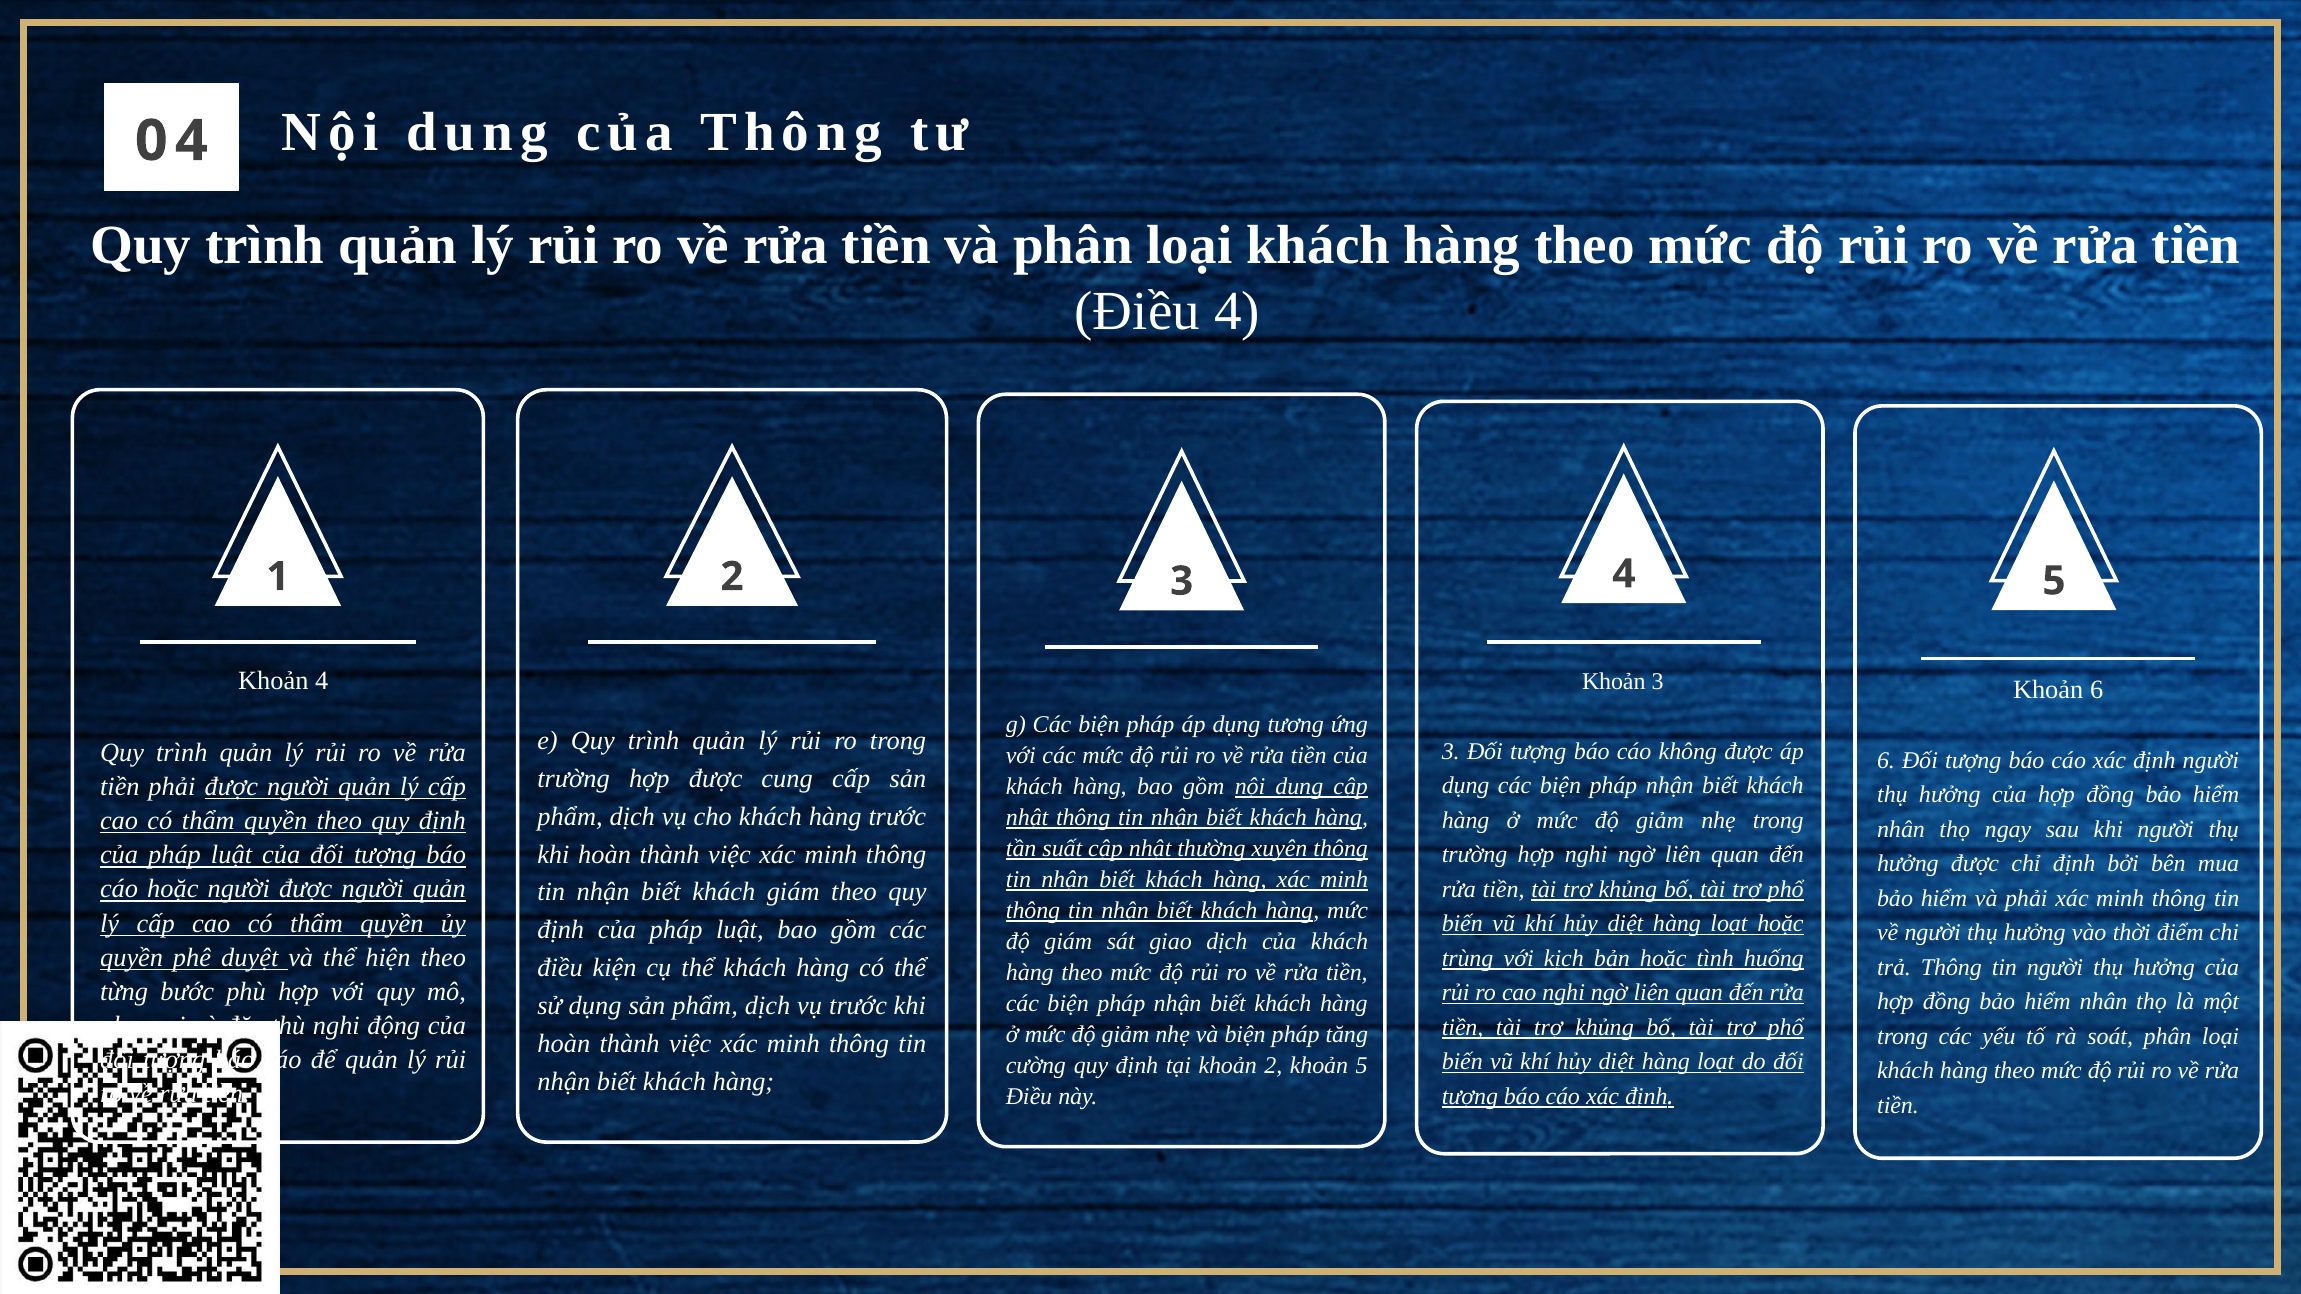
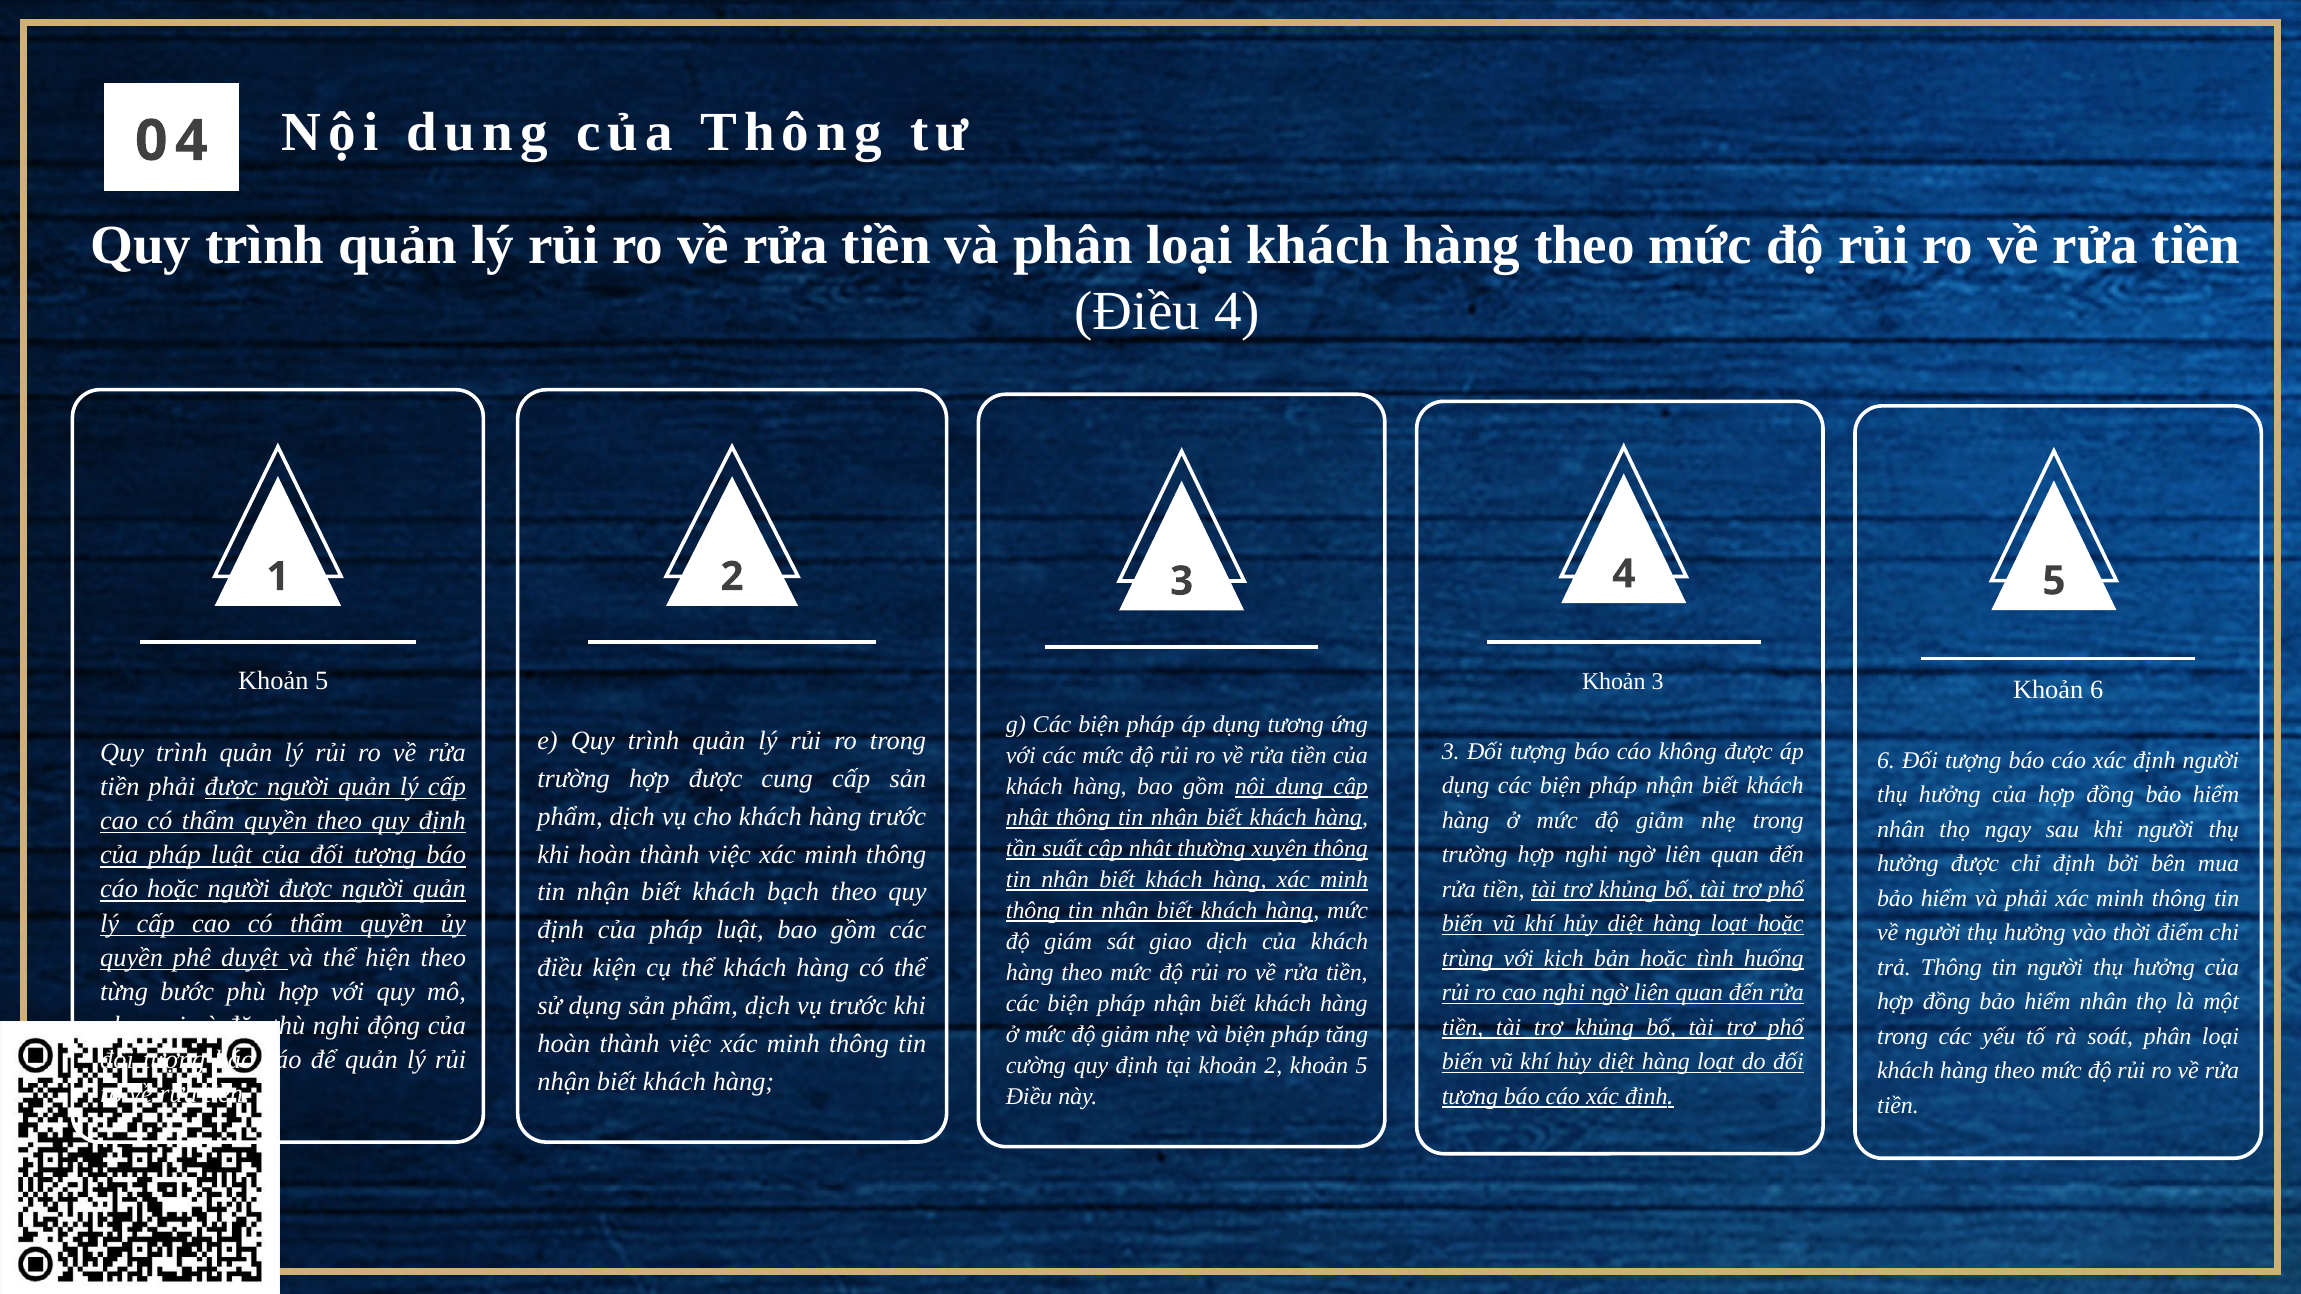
4 at (322, 681): 4 -> 5
khách giám: giám -> bạch
